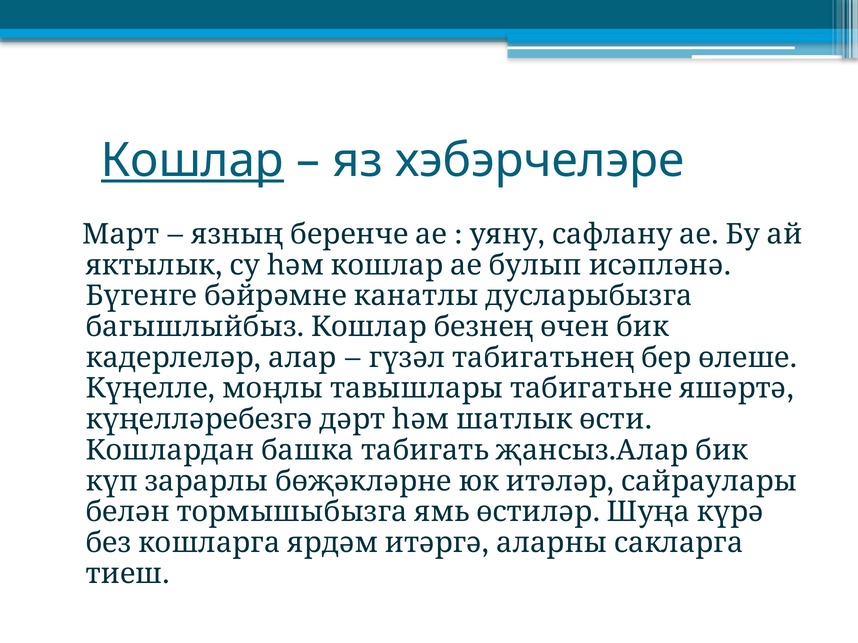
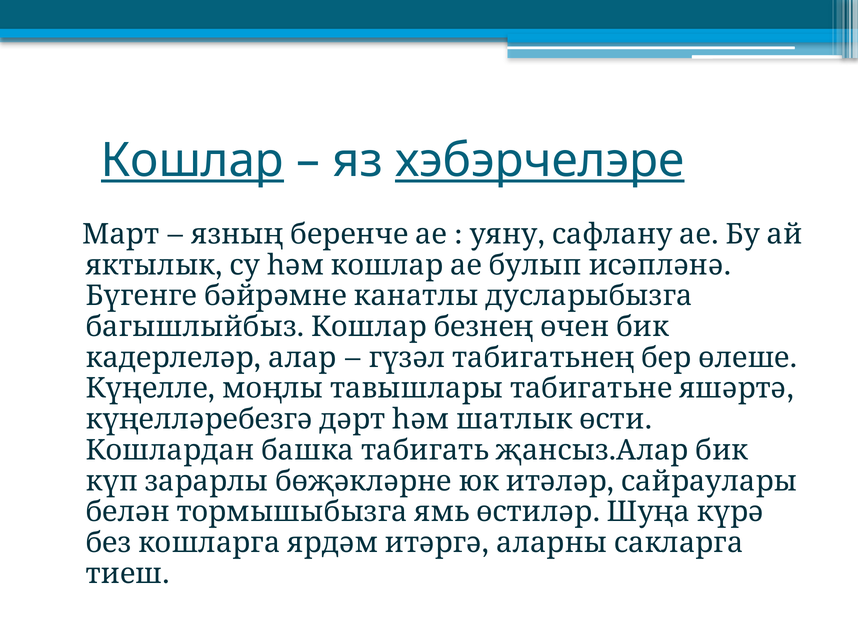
хэбэрчелэре underline: none -> present
